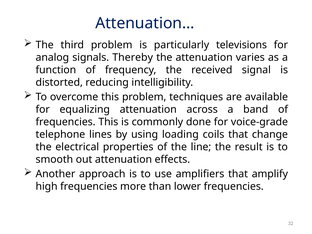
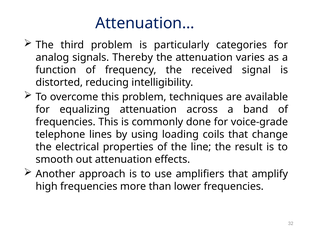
televisions: televisions -> categories
